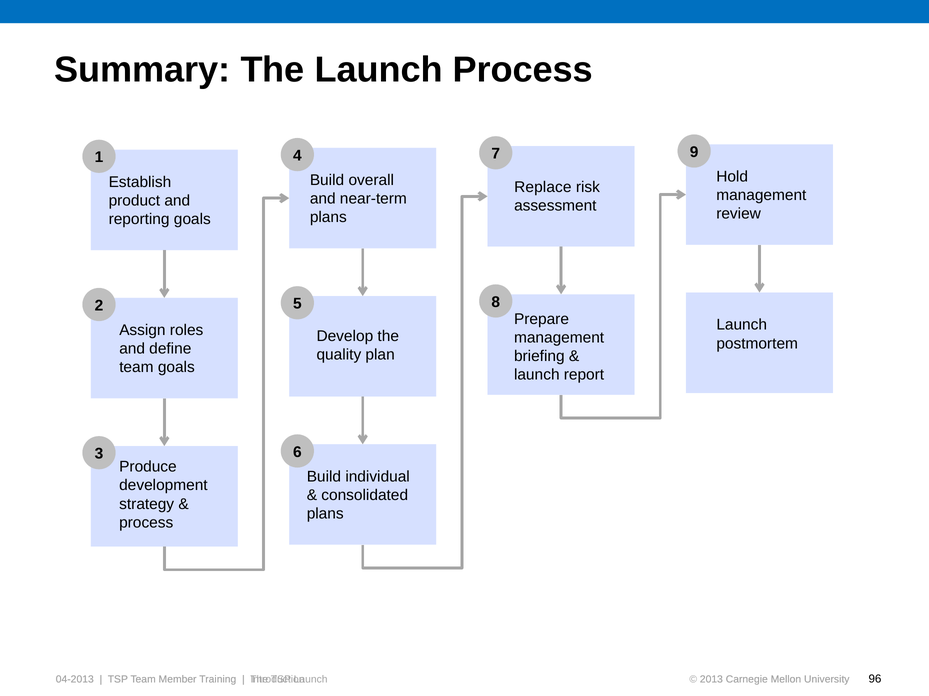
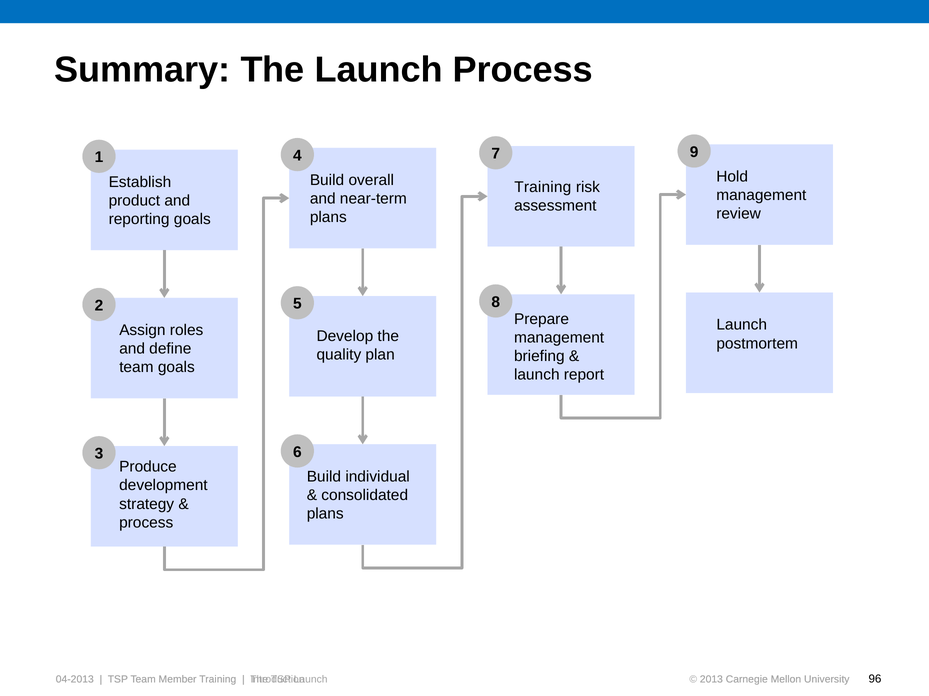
Replace at (543, 187): Replace -> Training
